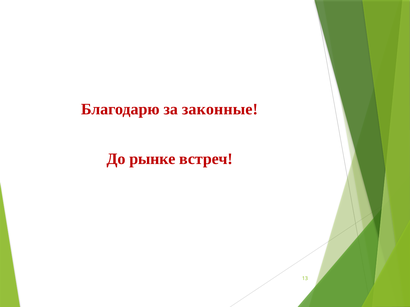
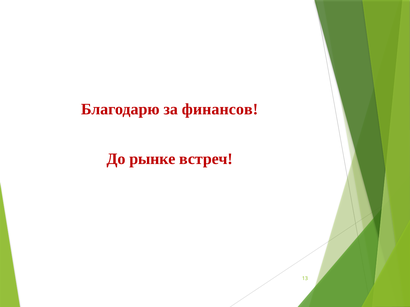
законные: законные -> финансов
